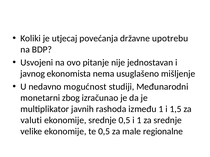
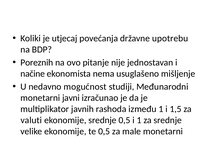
Usvojeni: Usvojeni -> Poreznih
javnog: javnog -> načine
zbog: zbog -> javni
male regionalne: regionalne -> monetarni
